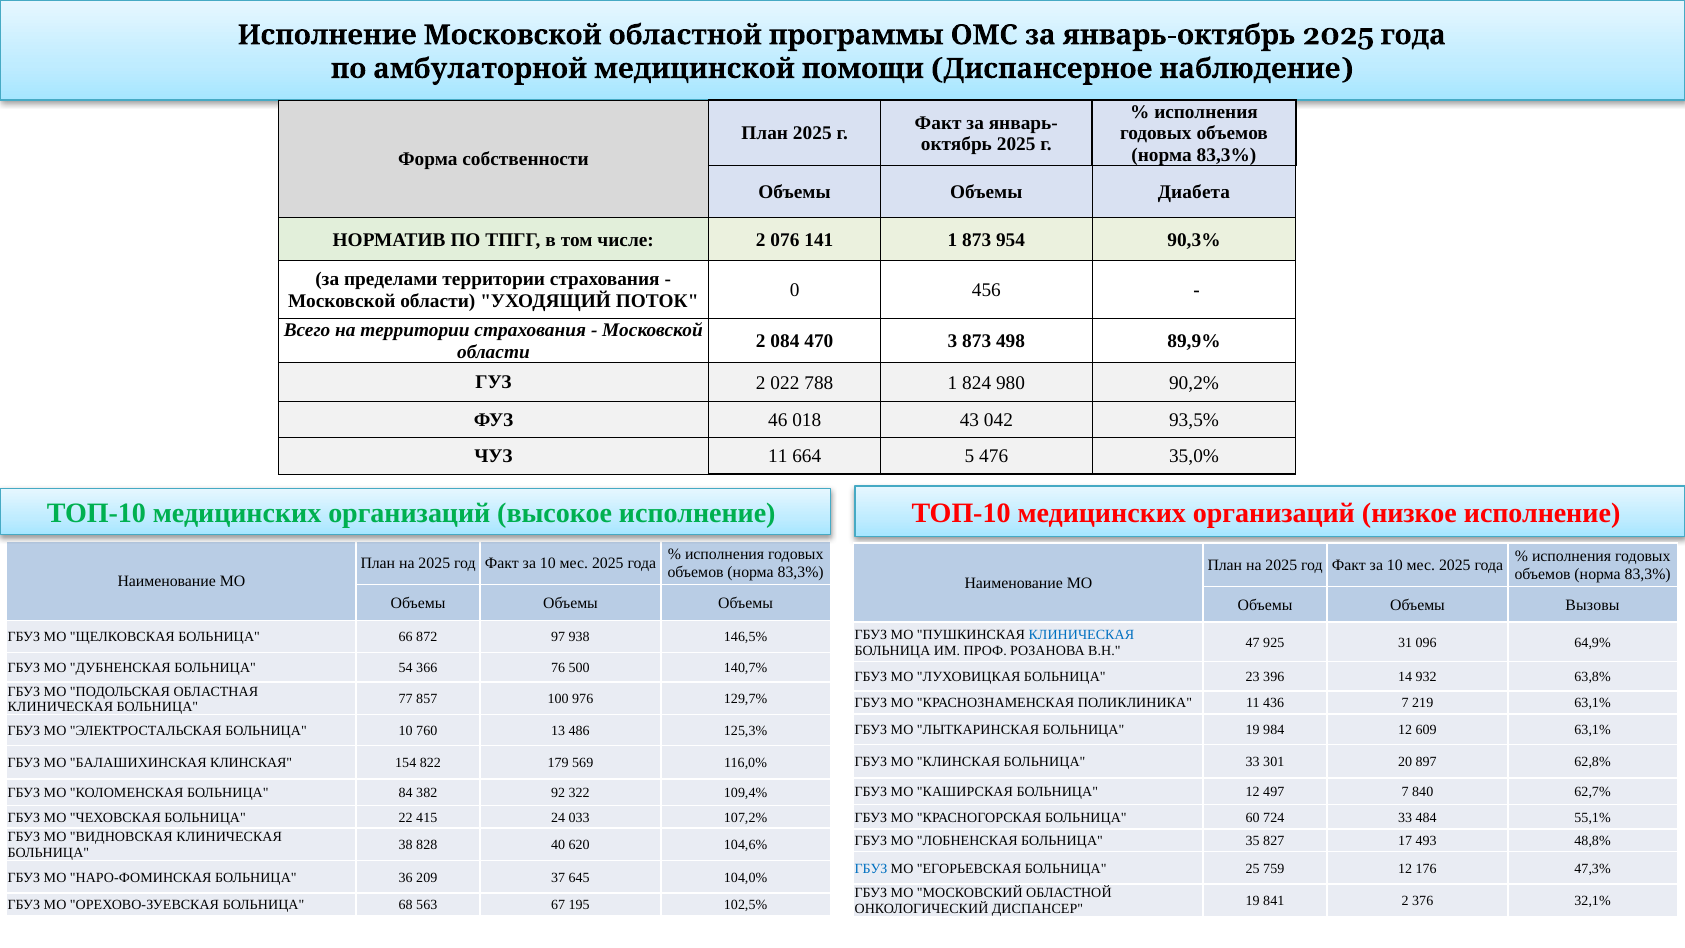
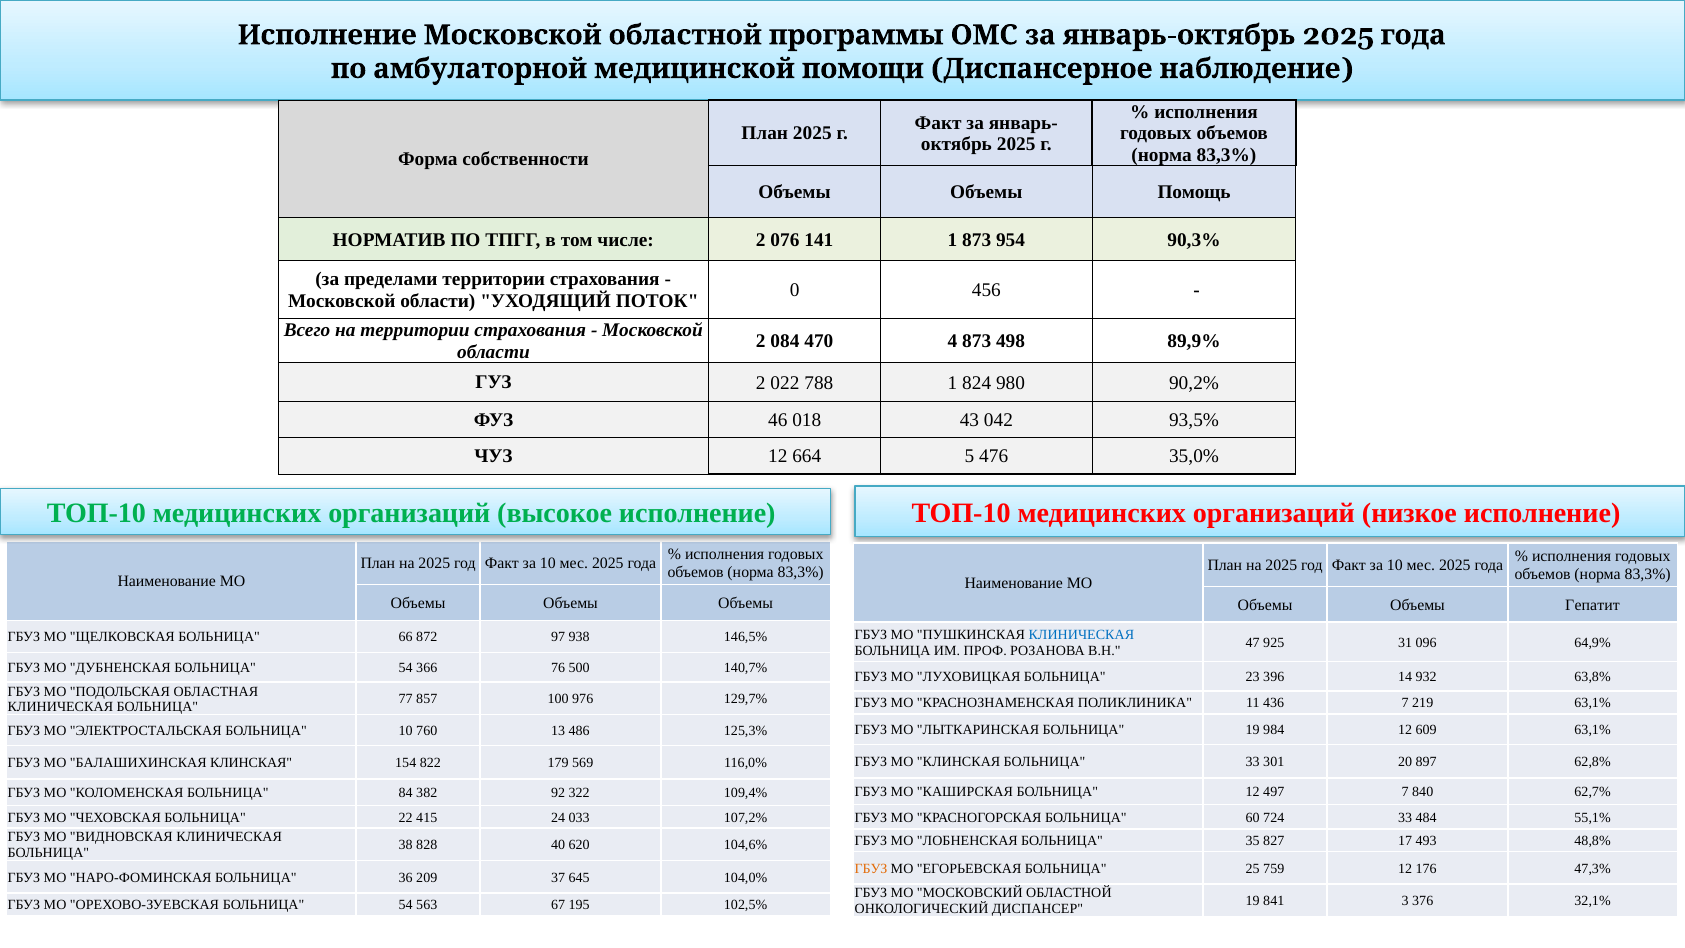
Диабета: Диабета -> Помощь
3: 3 -> 4
ЧУЗ 11: 11 -> 12
Вызовы: Вызовы -> Гепатит
ГБУЗ at (871, 868) colour: blue -> orange
841 2: 2 -> 3
ОРЕХОВО-ЗУЕВСКАЯ БОЛЬНИЦА 68: 68 -> 54
